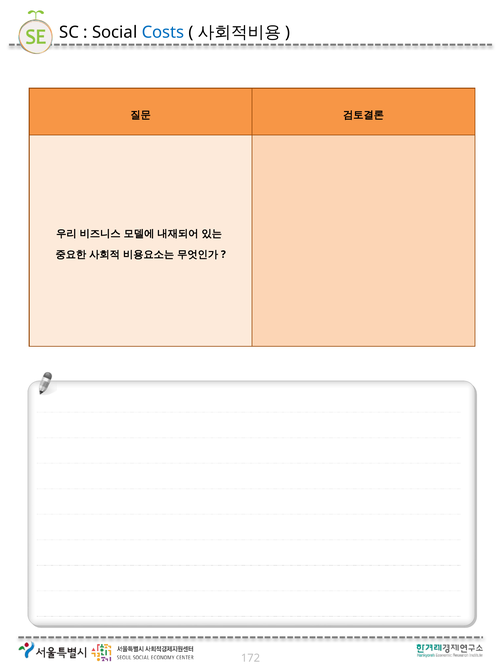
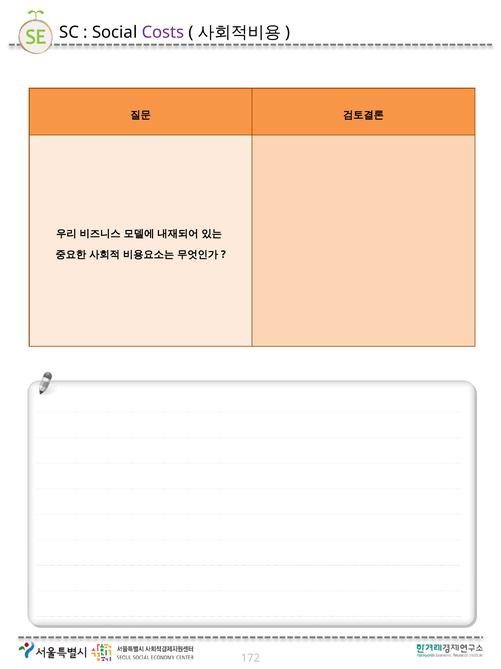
Costs colour: blue -> purple
